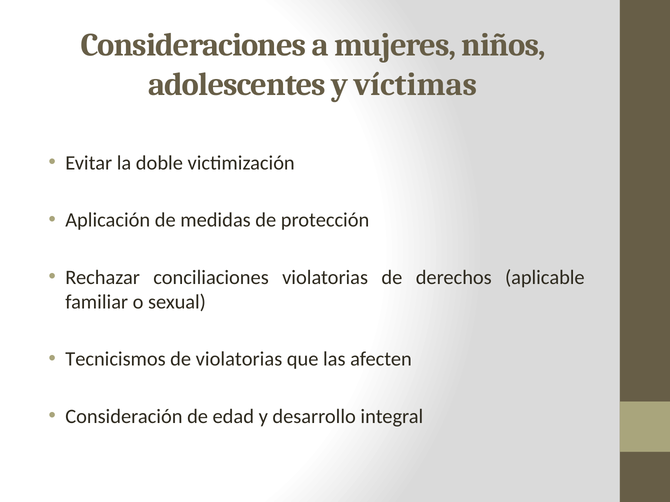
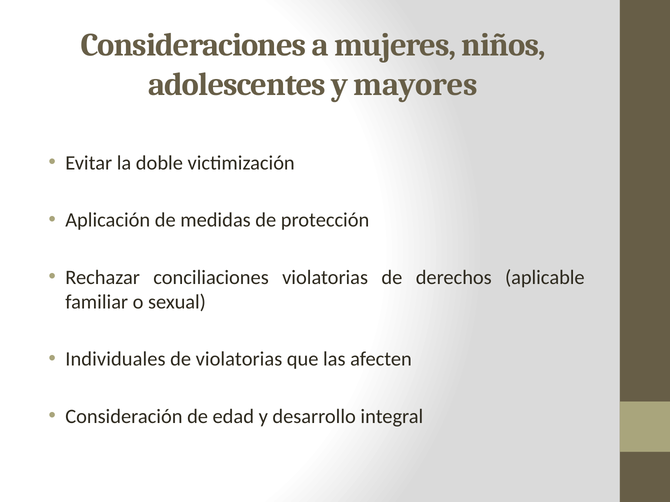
víctimas: víctimas -> mayores
Tecnicismos: Tecnicismos -> Individuales
